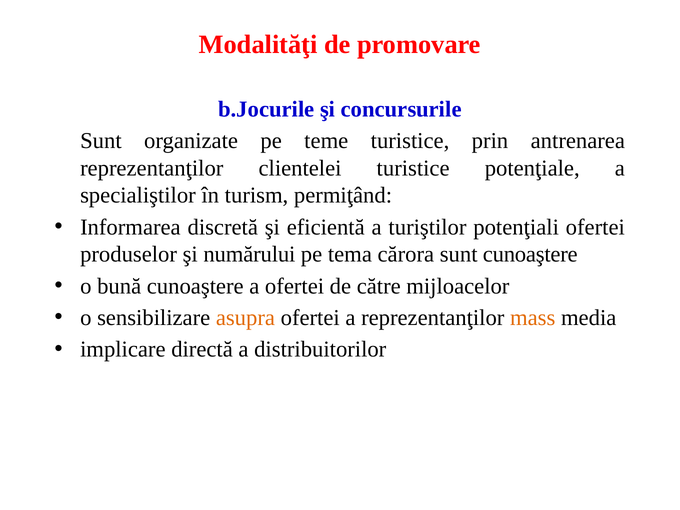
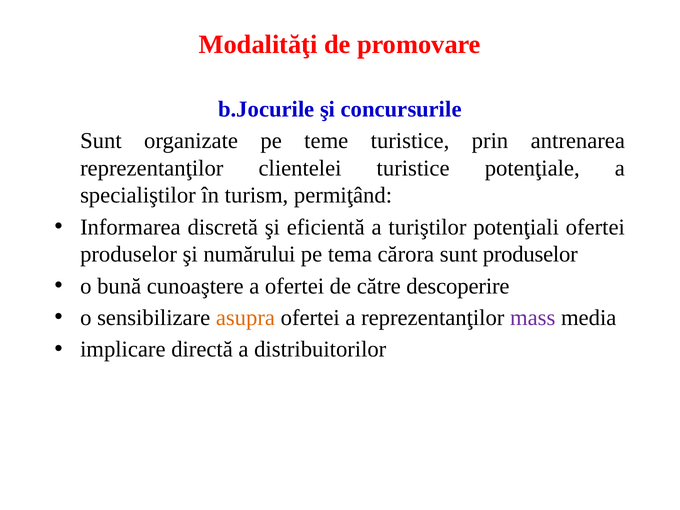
sunt cunoaştere: cunoaştere -> produselor
mijloacelor: mijloacelor -> descoperire
mass colour: orange -> purple
